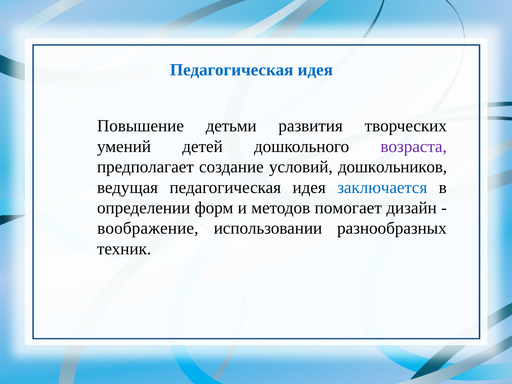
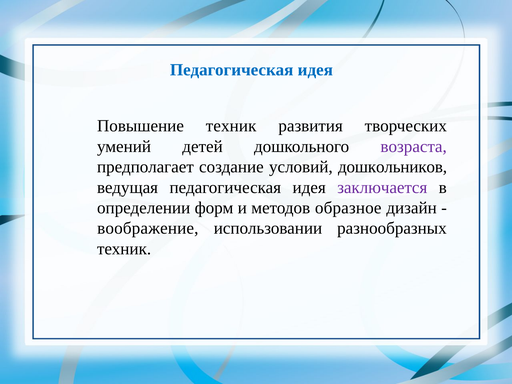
Повышение детьми: детьми -> техник
заключается colour: blue -> purple
помогает: помогает -> образное
